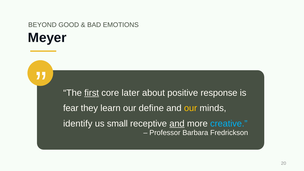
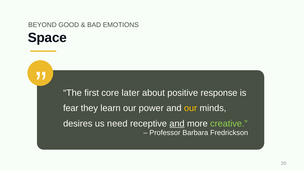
Meyer: Meyer -> Space
first underline: present -> none
define: define -> power
identify: identify -> desires
small: small -> need
creative colour: light blue -> light green
